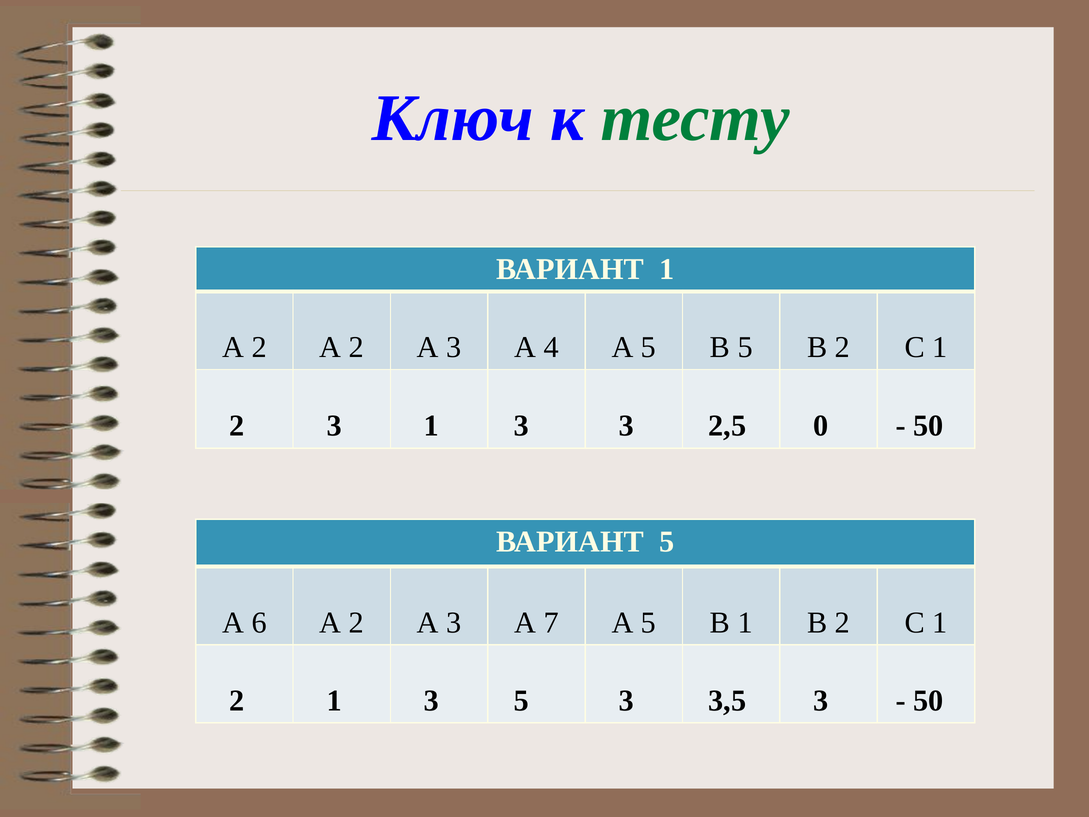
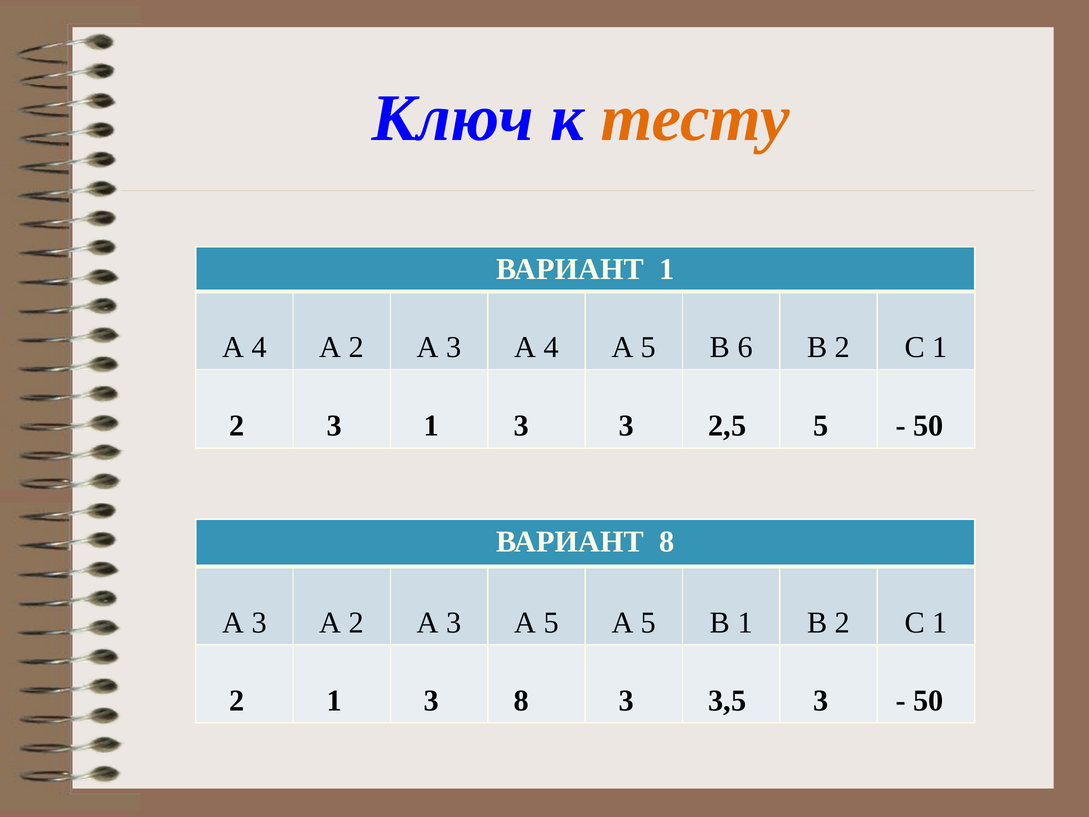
тесту colour: green -> orange
2 at (259, 347): 2 -> 4
В 5: 5 -> 6
2,5 0: 0 -> 5
ВАРИАНТ 5: 5 -> 8
6 at (259, 623): 6 -> 3
3 А 7: 7 -> 5
3 5: 5 -> 8
